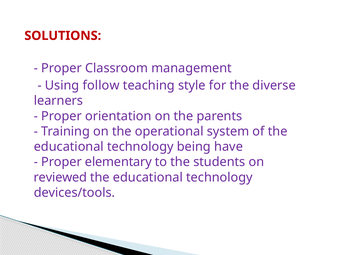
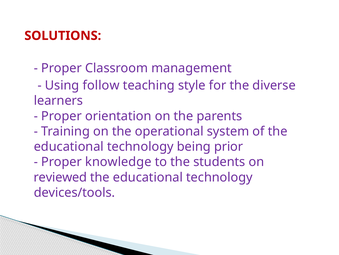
have: have -> prior
elementary: elementary -> knowledge
